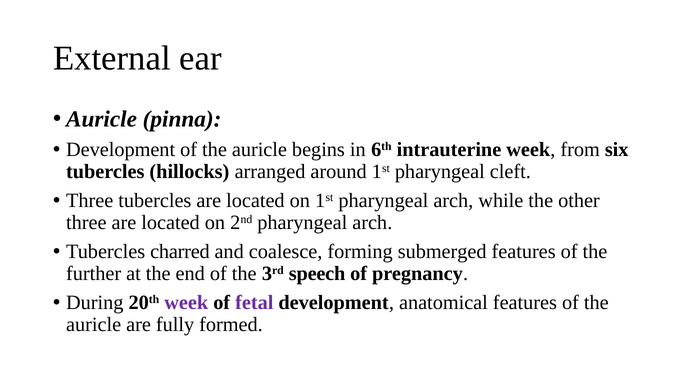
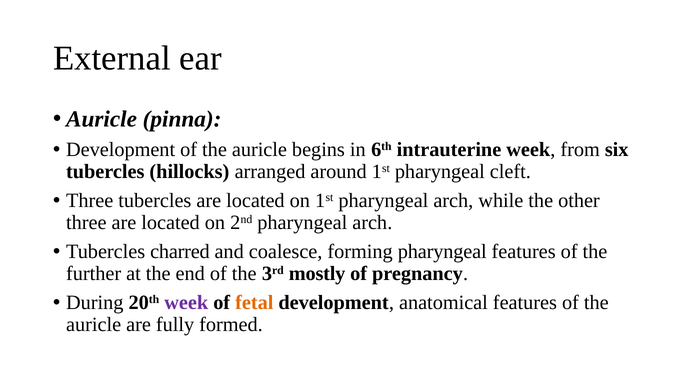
forming submerged: submerged -> pharyngeal
speech: speech -> mostly
fetal colour: purple -> orange
